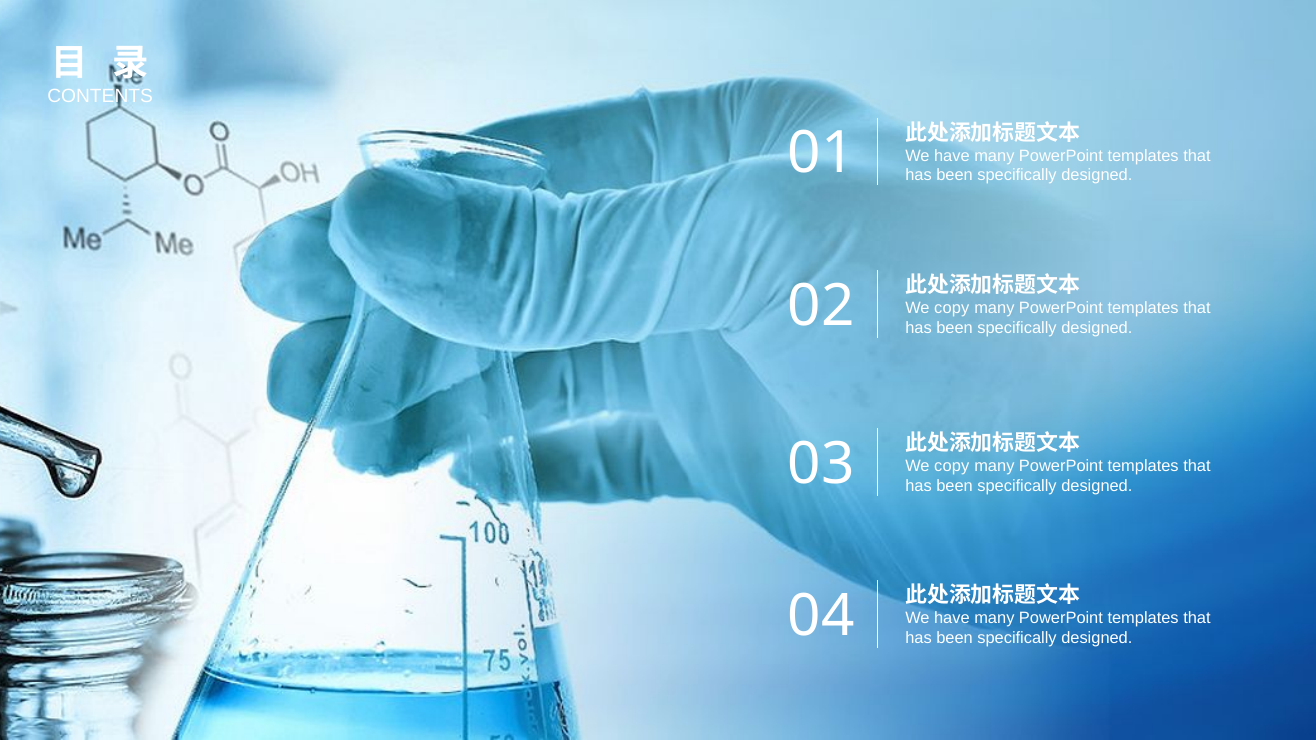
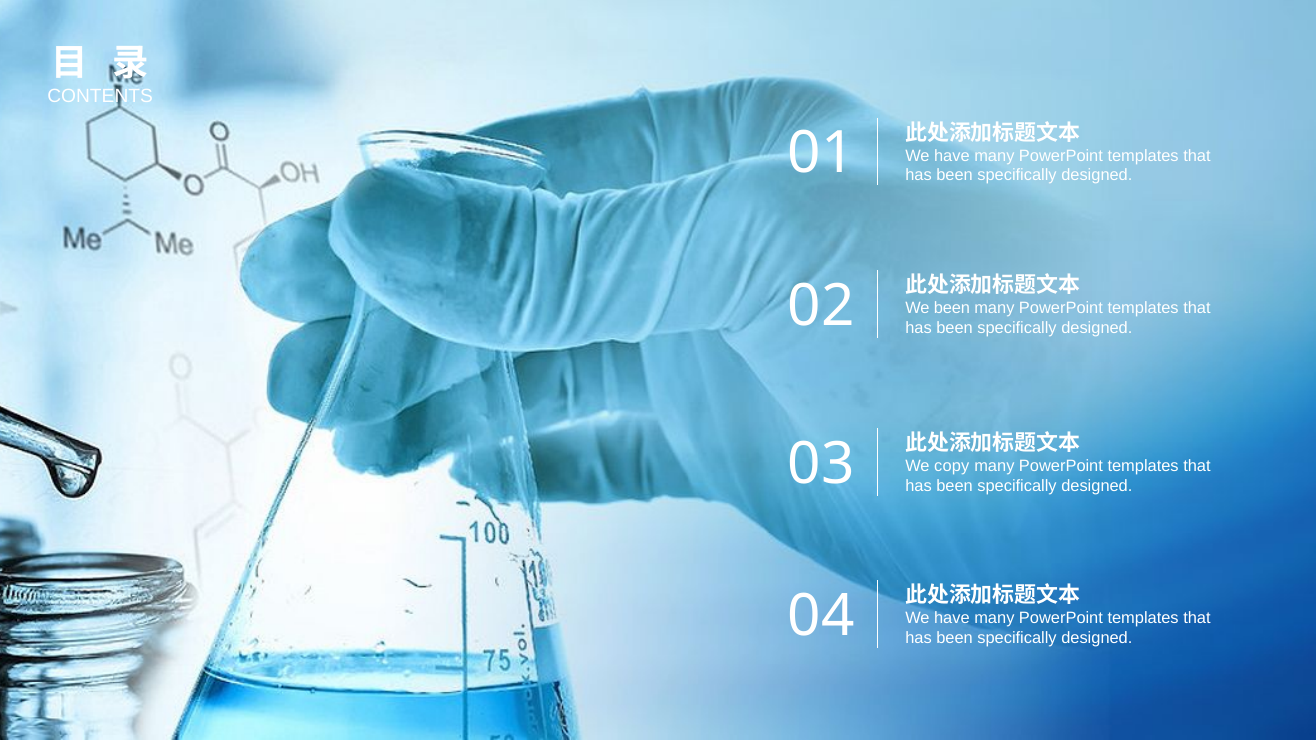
copy at (952, 308): copy -> been
